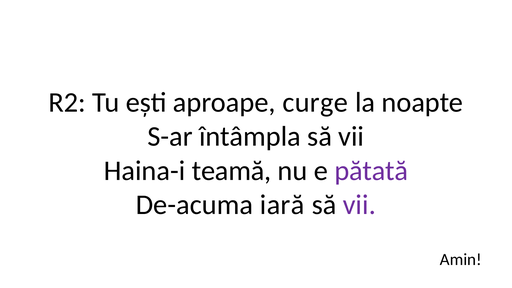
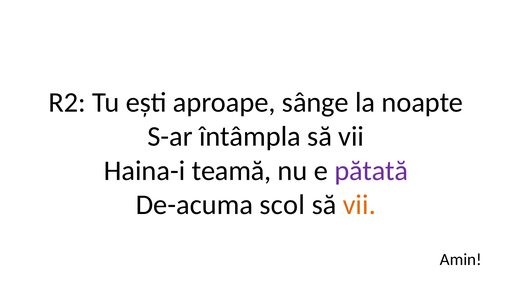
curge: curge -> sânge
iară: iară -> scol
vii at (359, 205) colour: purple -> orange
